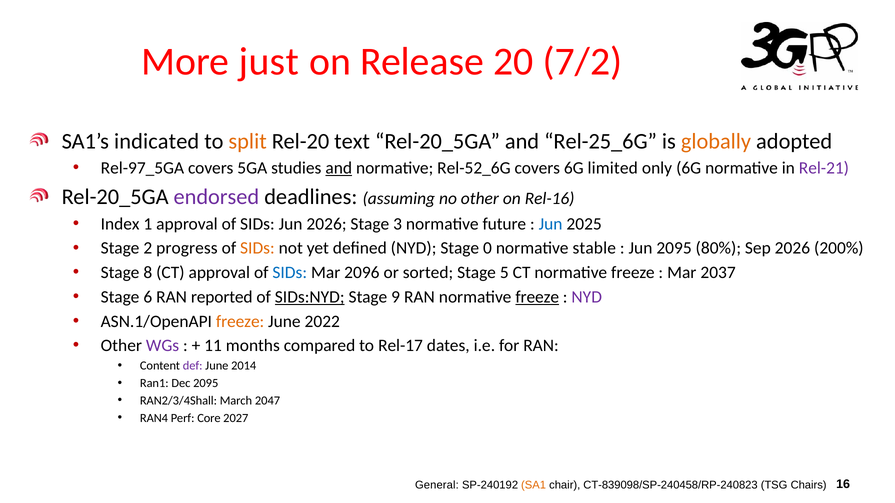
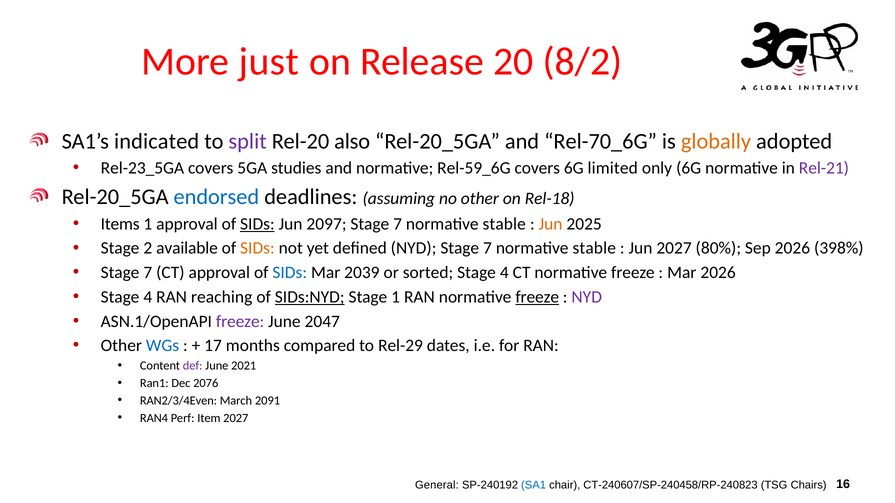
7/2: 7/2 -> 8/2
split colour: orange -> purple
text: text -> also
Rel-25_6G: Rel-25_6G -> Rel-70_6G
Rel-97_5GA: Rel-97_5GA -> Rel-23_5GA
and at (339, 168) underline: present -> none
Rel-52_6G: Rel-52_6G -> Rel-59_6G
endorsed colour: purple -> blue
Rel-16: Rel-16 -> Rel-18
Index: Index -> Items
SIDs at (257, 224) underline: none -> present
Jun 2026: 2026 -> 2097
3 at (398, 224): 3 -> 7
future at (504, 224): future -> stable
Jun at (551, 224) colour: blue -> orange
progress: progress -> available
0 at (487, 248): 0 -> 7
Jun 2095: 2095 -> 2027
200%: 200% -> 398%
8 at (148, 273): 8 -> 7
2096: 2096 -> 2039
5 at (504, 273): 5 -> 4
Mar 2037: 2037 -> 2026
6 at (148, 297): 6 -> 4
reported: reported -> reaching
Stage 9: 9 -> 1
freeze at (240, 322) colour: orange -> purple
2022: 2022 -> 2047
WGs colour: purple -> blue
11: 11 -> 17
Rel-17: Rel-17 -> Rel-29
2014: 2014 -> 2021
Dec 2095: 2095 -> 2076
RAN2/3/4Shall: RAN2/3/4Shall -> RAN2/3/4Even
2047: 2047 -> 2091
Core: Core -> Item
SA1 colour: orange -> blue
CT-839098/SP-240458/RP-240823: CT-839098/SP-240458/RP-240823 -> CT-240607/SP-240458/RP-240823
